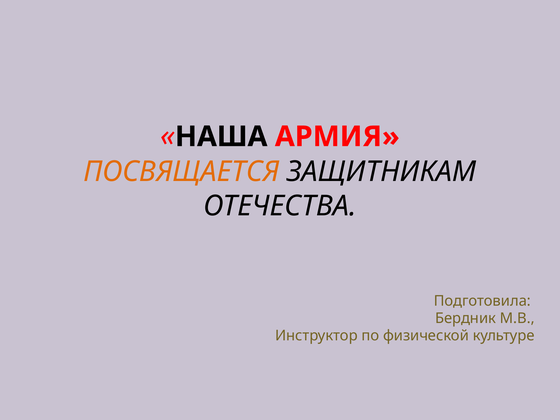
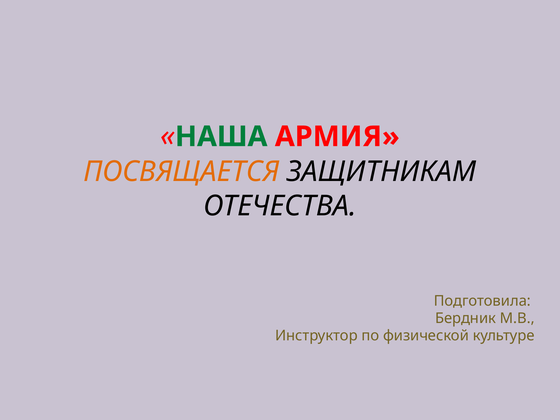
НАША colour: black -> green
